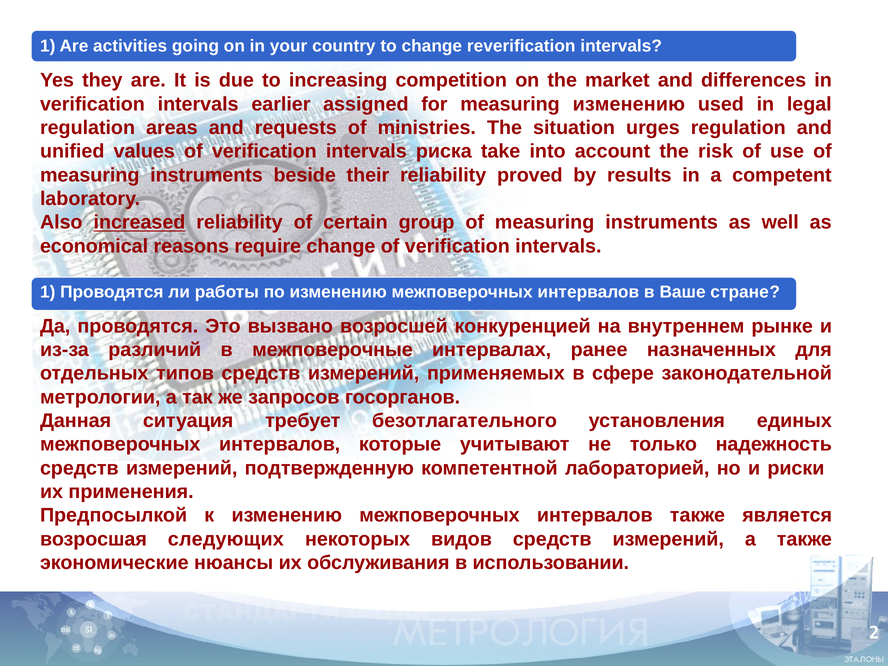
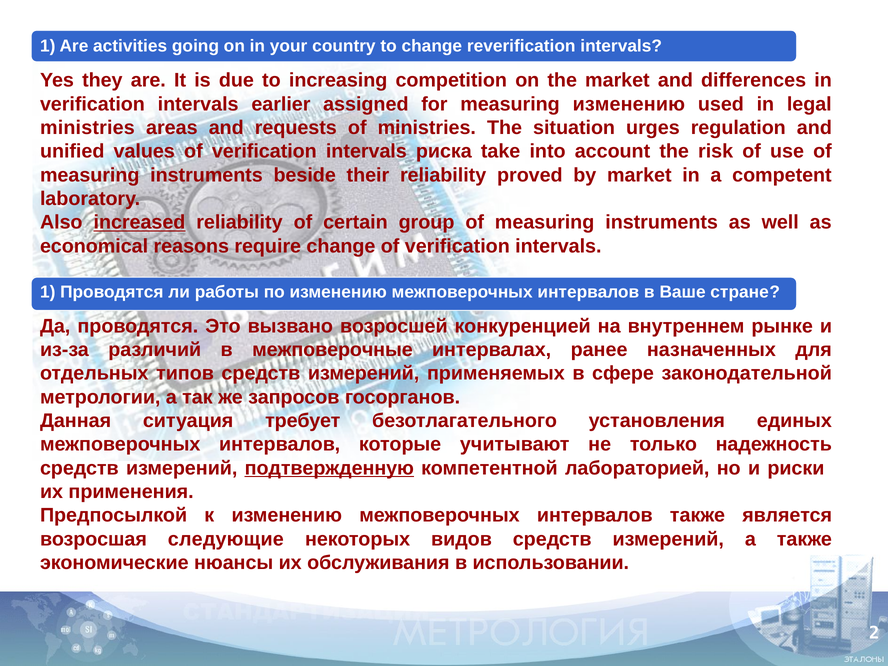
regulation at (88, 128): regulation -> ministries
by results: results -> market
подтвержденную underline: none -> present
следующих: следующих -> следующие
